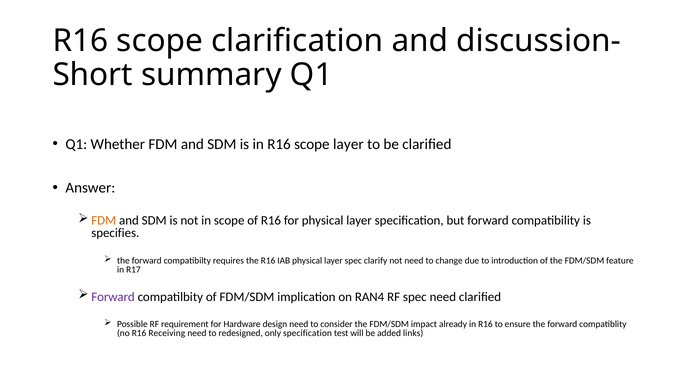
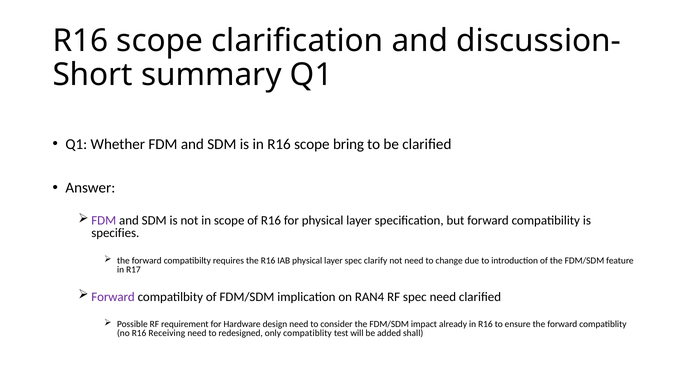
scope layer: layer -> bring
FDM at (104, 220) colour: orange -> purple
only specification: specification -> compatiblity
links: links -> shall
